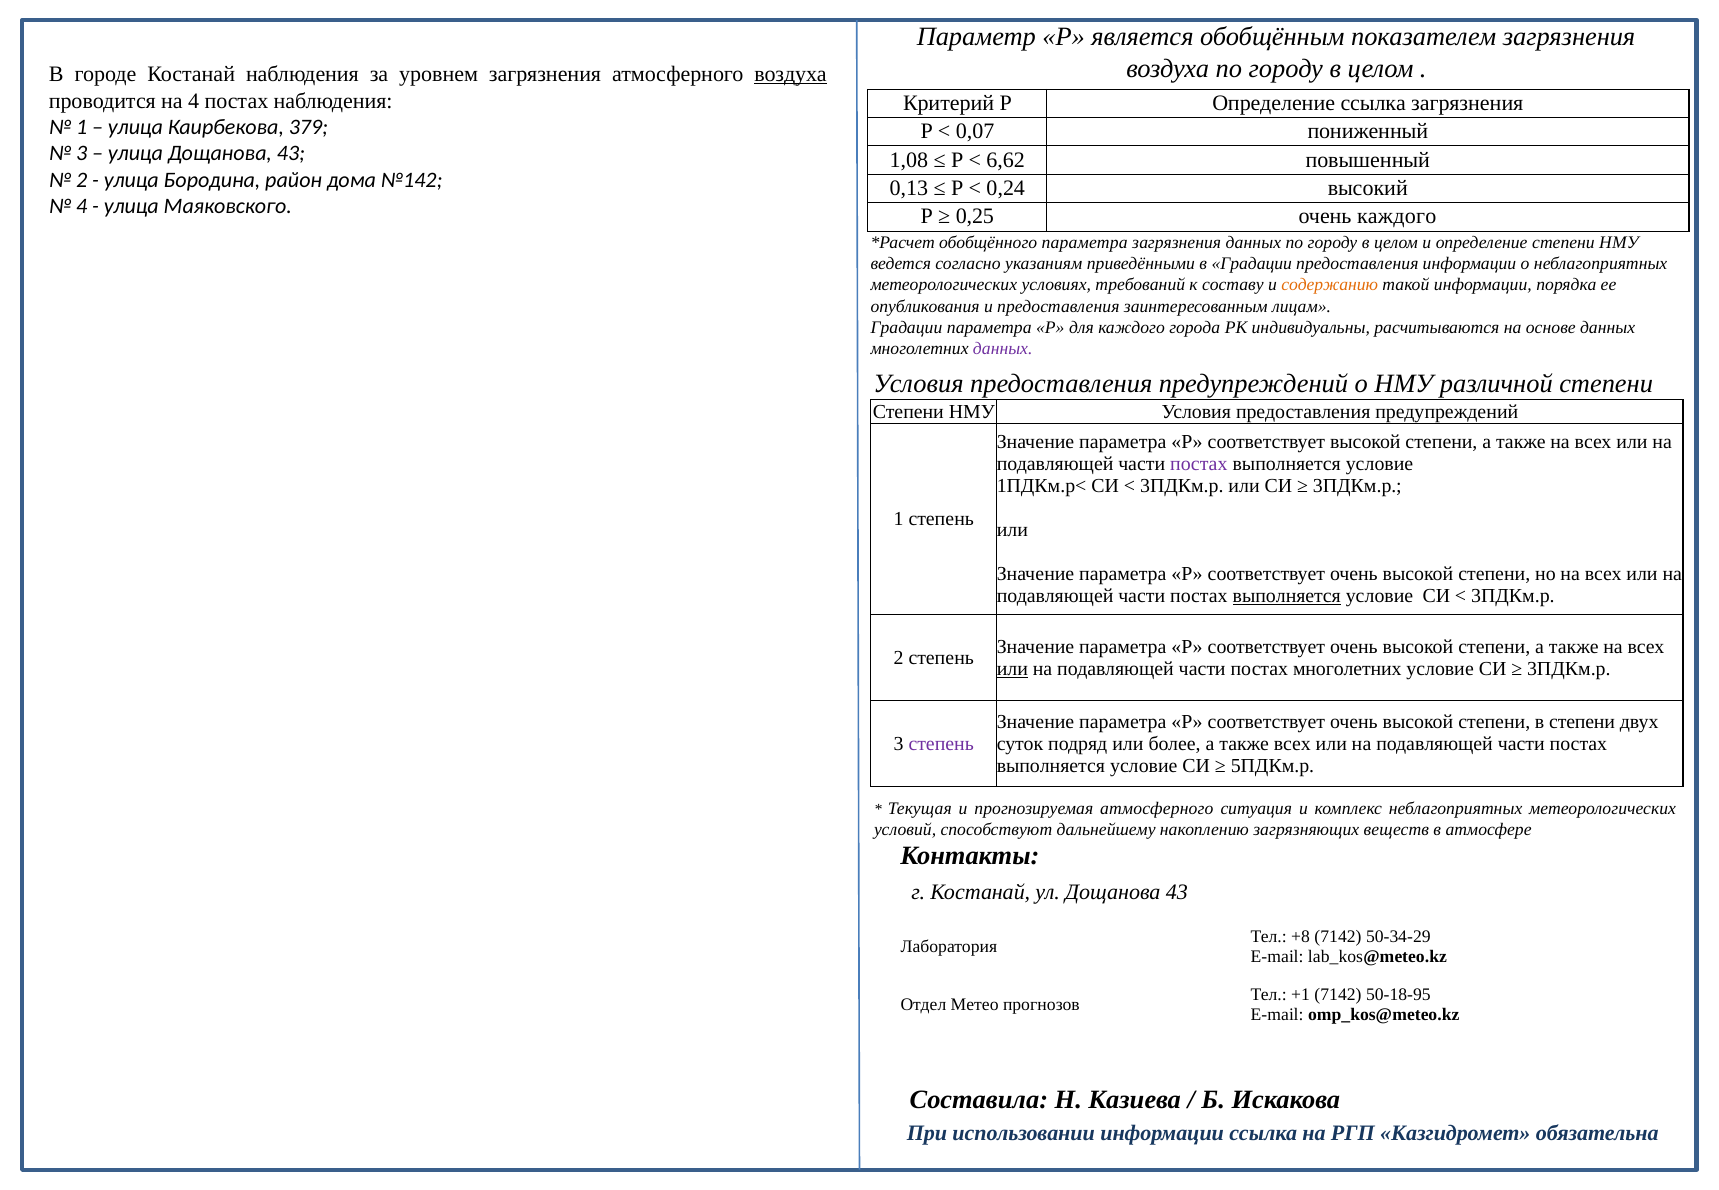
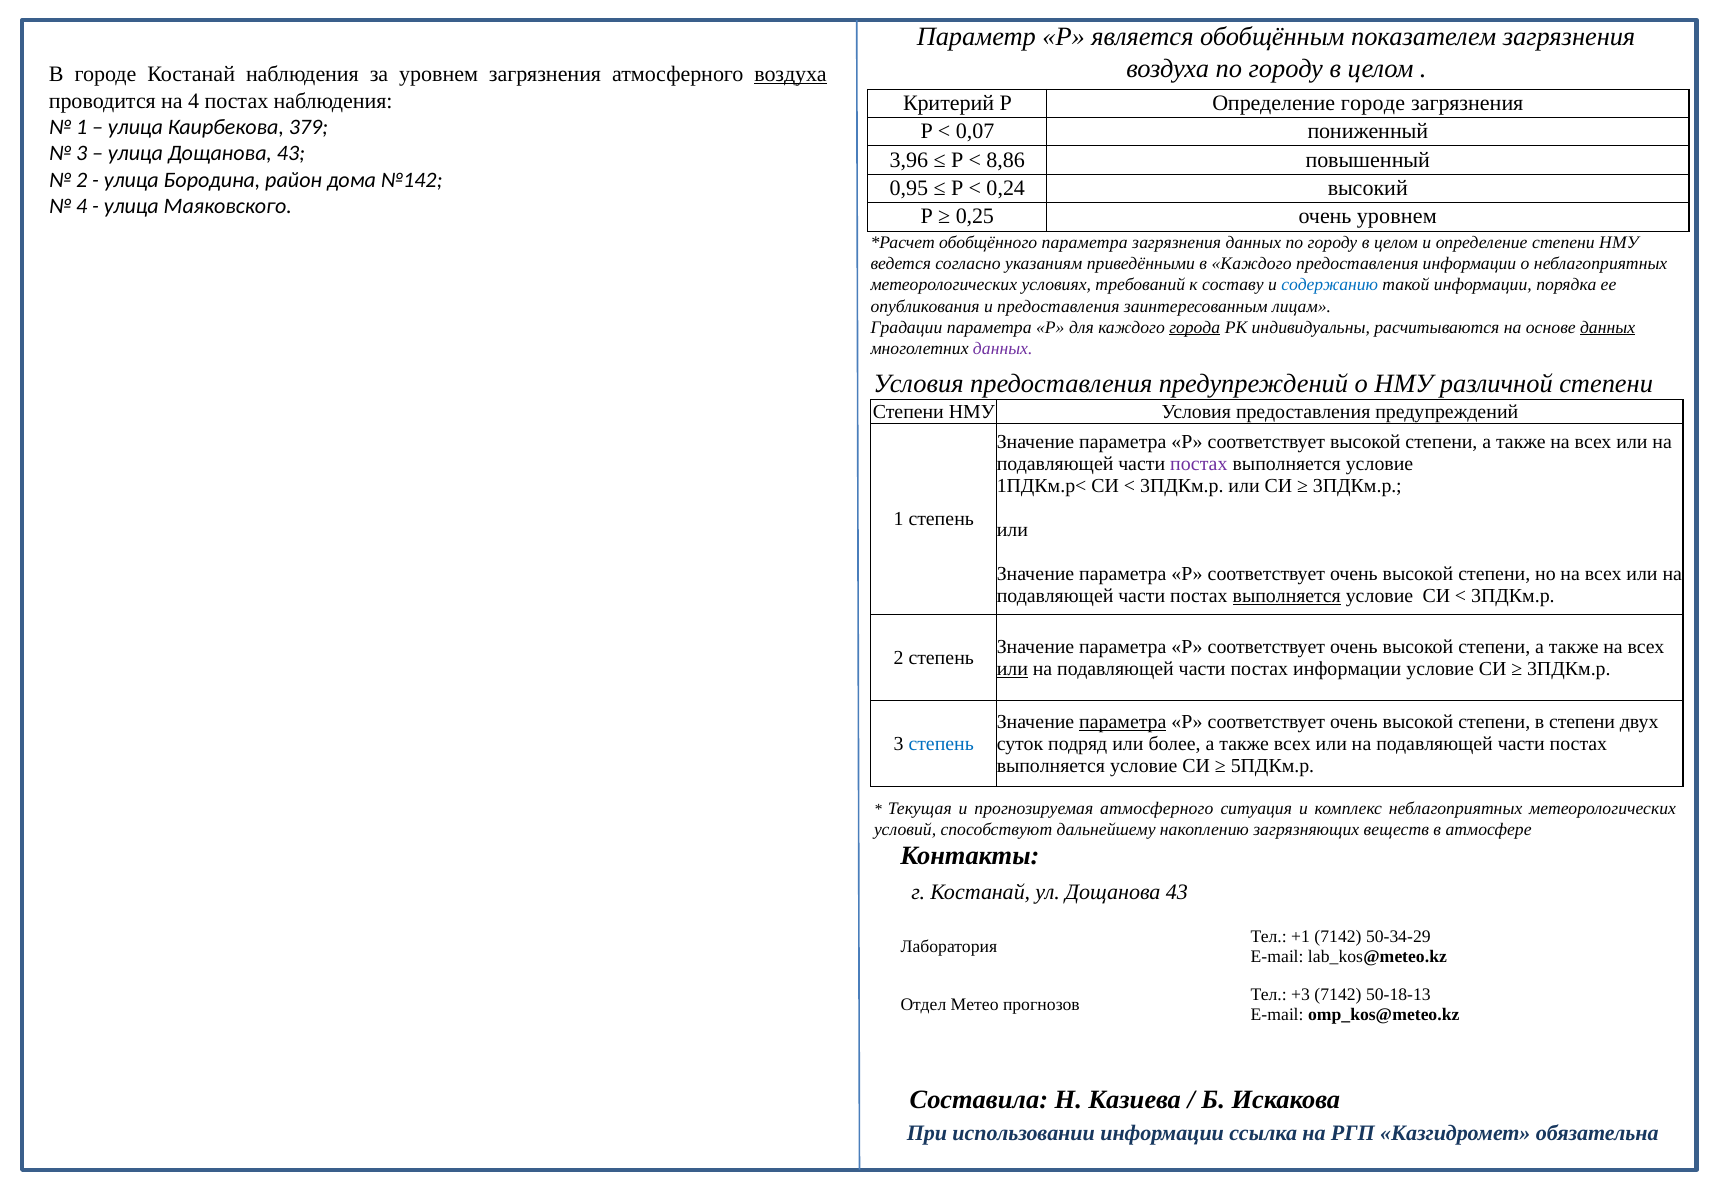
Определение ссылка: ссылка -> городе
1,08: 1,08 -> 3,96
6,62: 6,62 -> 8,86
0,13: 0,13 -> 0,95
очень каждого: каждого -> уровнем
в Градации: Градации -> Каждого
содержанию colour: orange -> blue
города underline: none -> present
данных at (1608, 327) underline: none -> present
постах многолетних: многолетних -> информации
параметра at (1123, 722) underline: none -> present
степень at (941, 744) colour: purple -> blue
+8: +8 -> +1
+1: +1 -> +3
50-18-95: 50-18-95 -> 50-18-13
